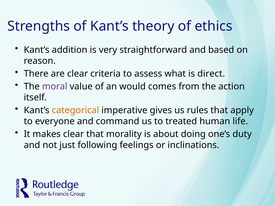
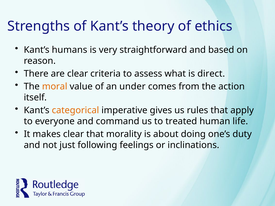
addition: addition -> humans
moral colour: purple -> orange
would: would -> under
